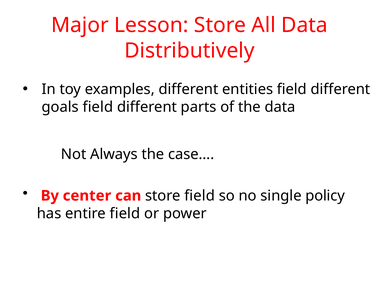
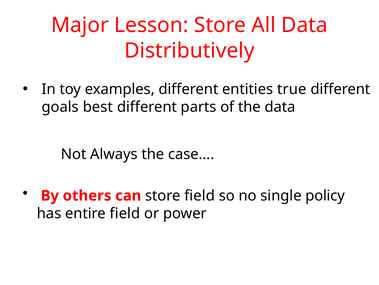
entities field: field -> true
goals field: field -> best
center: center -> others
